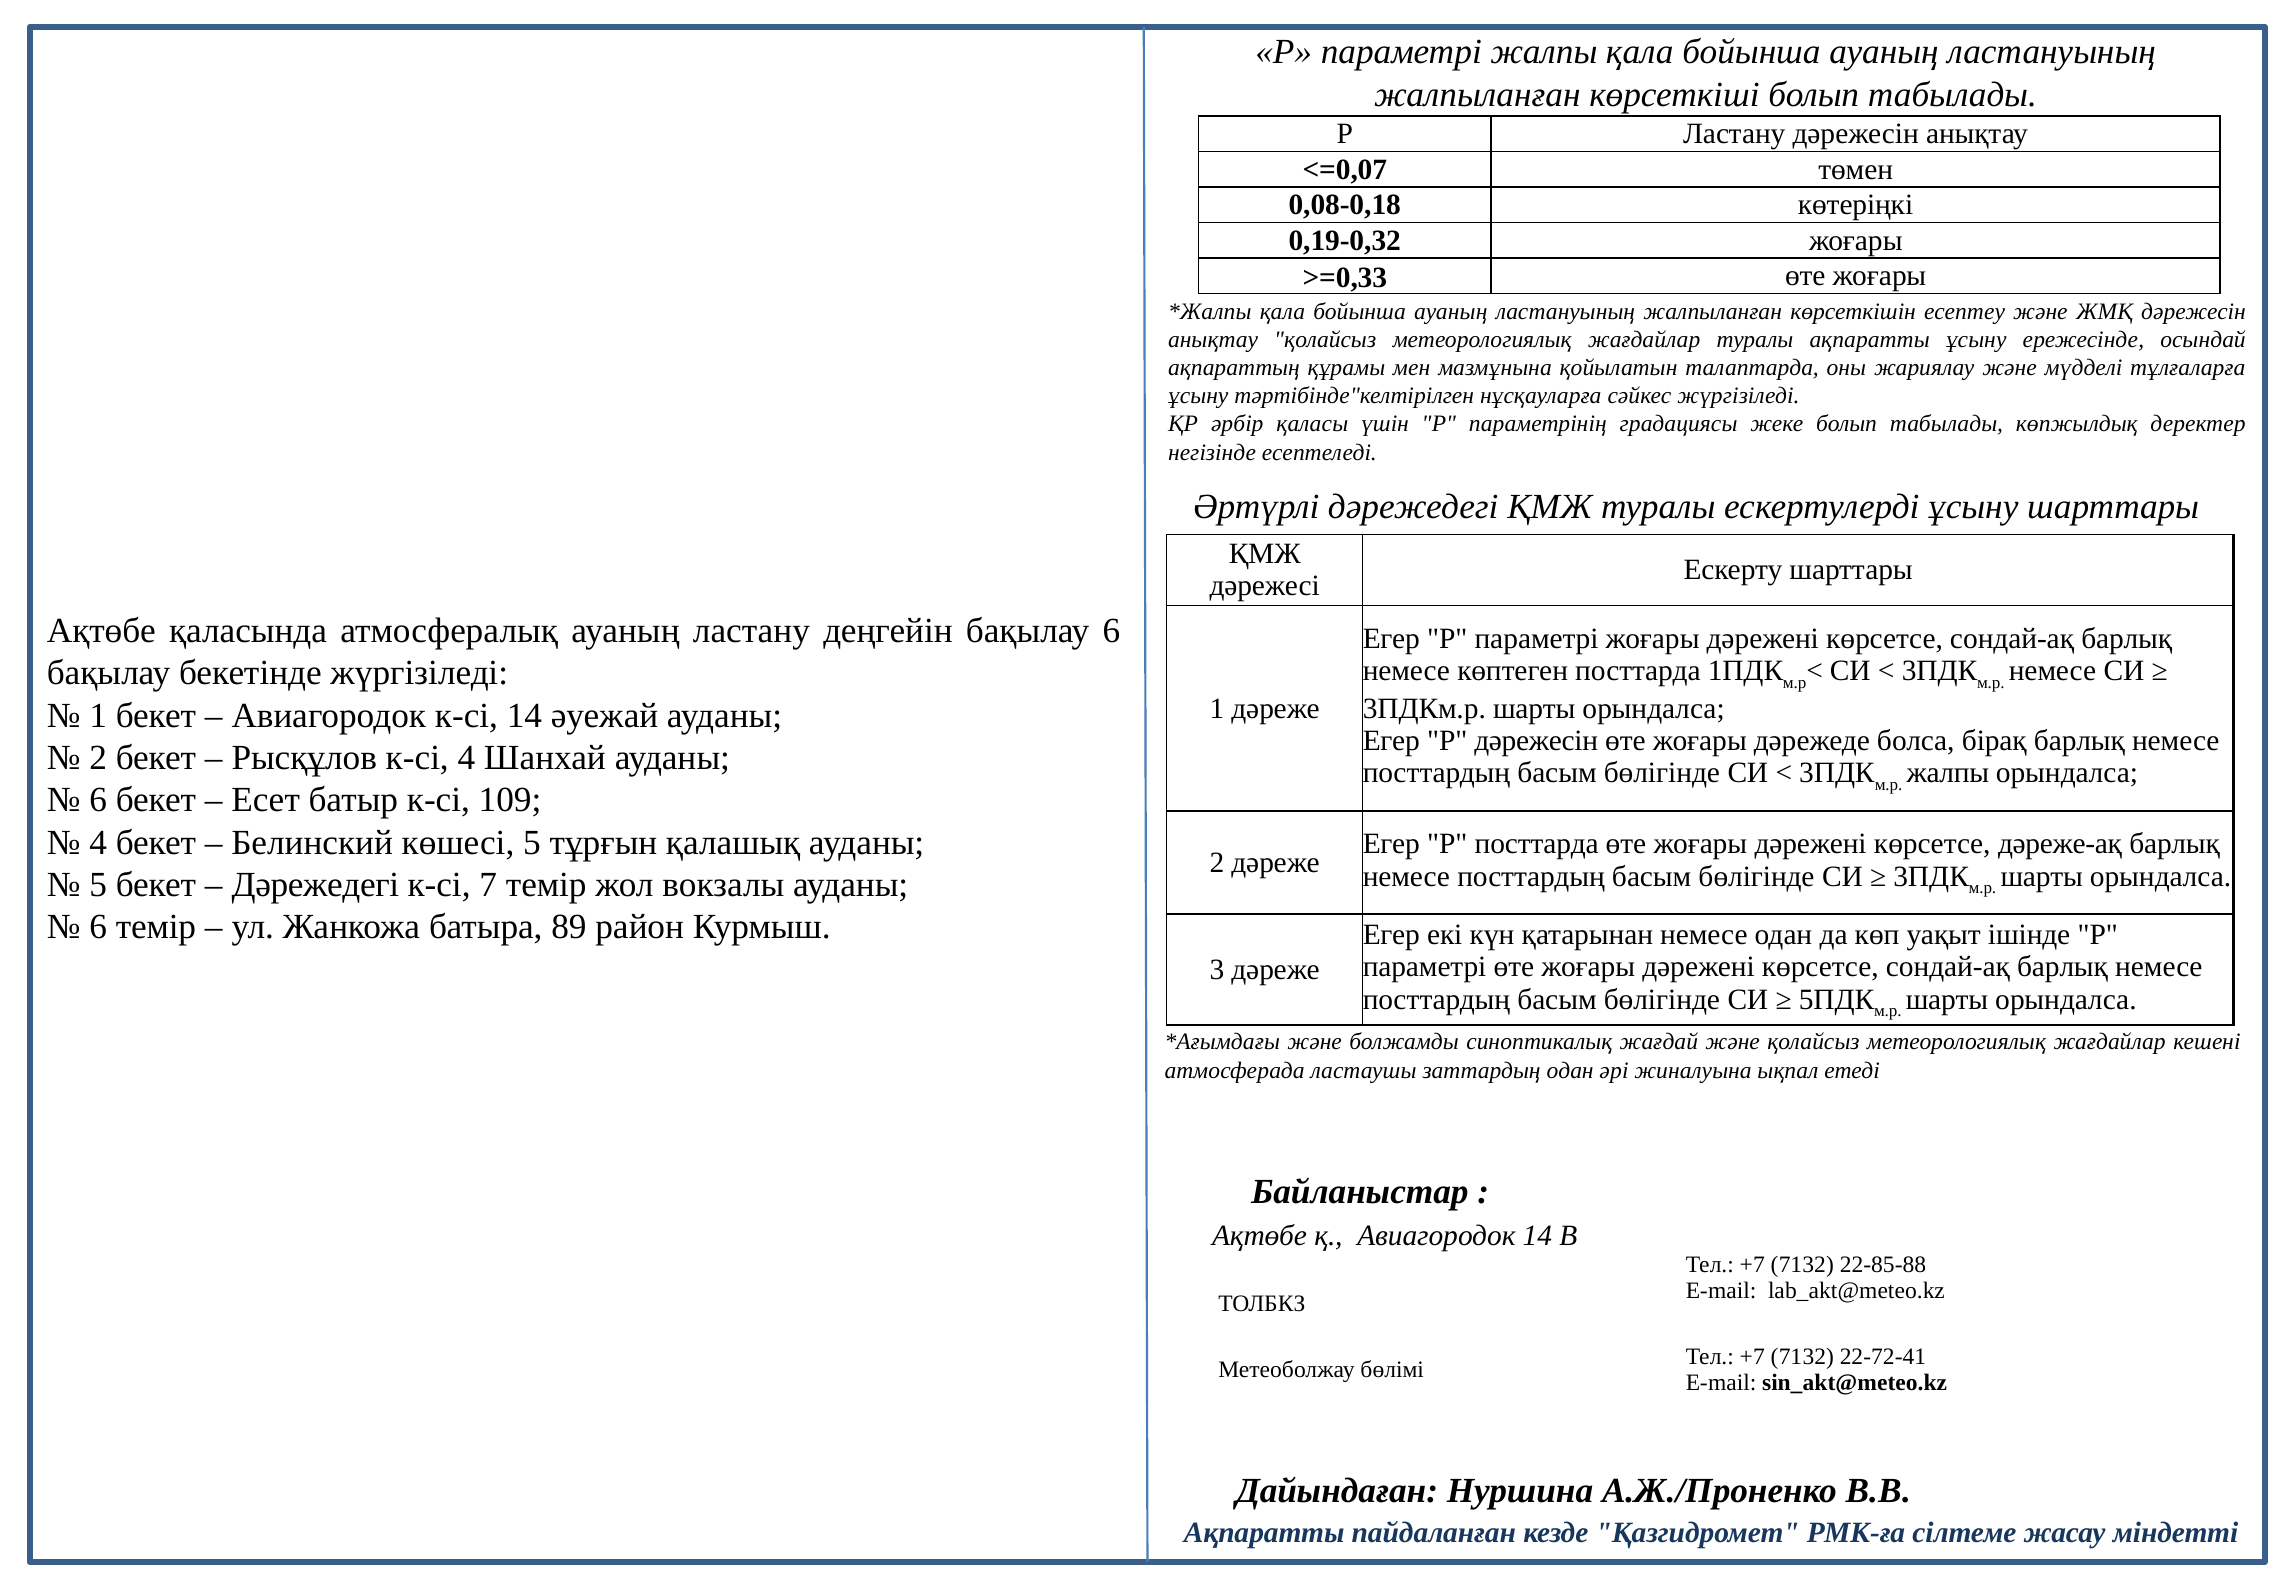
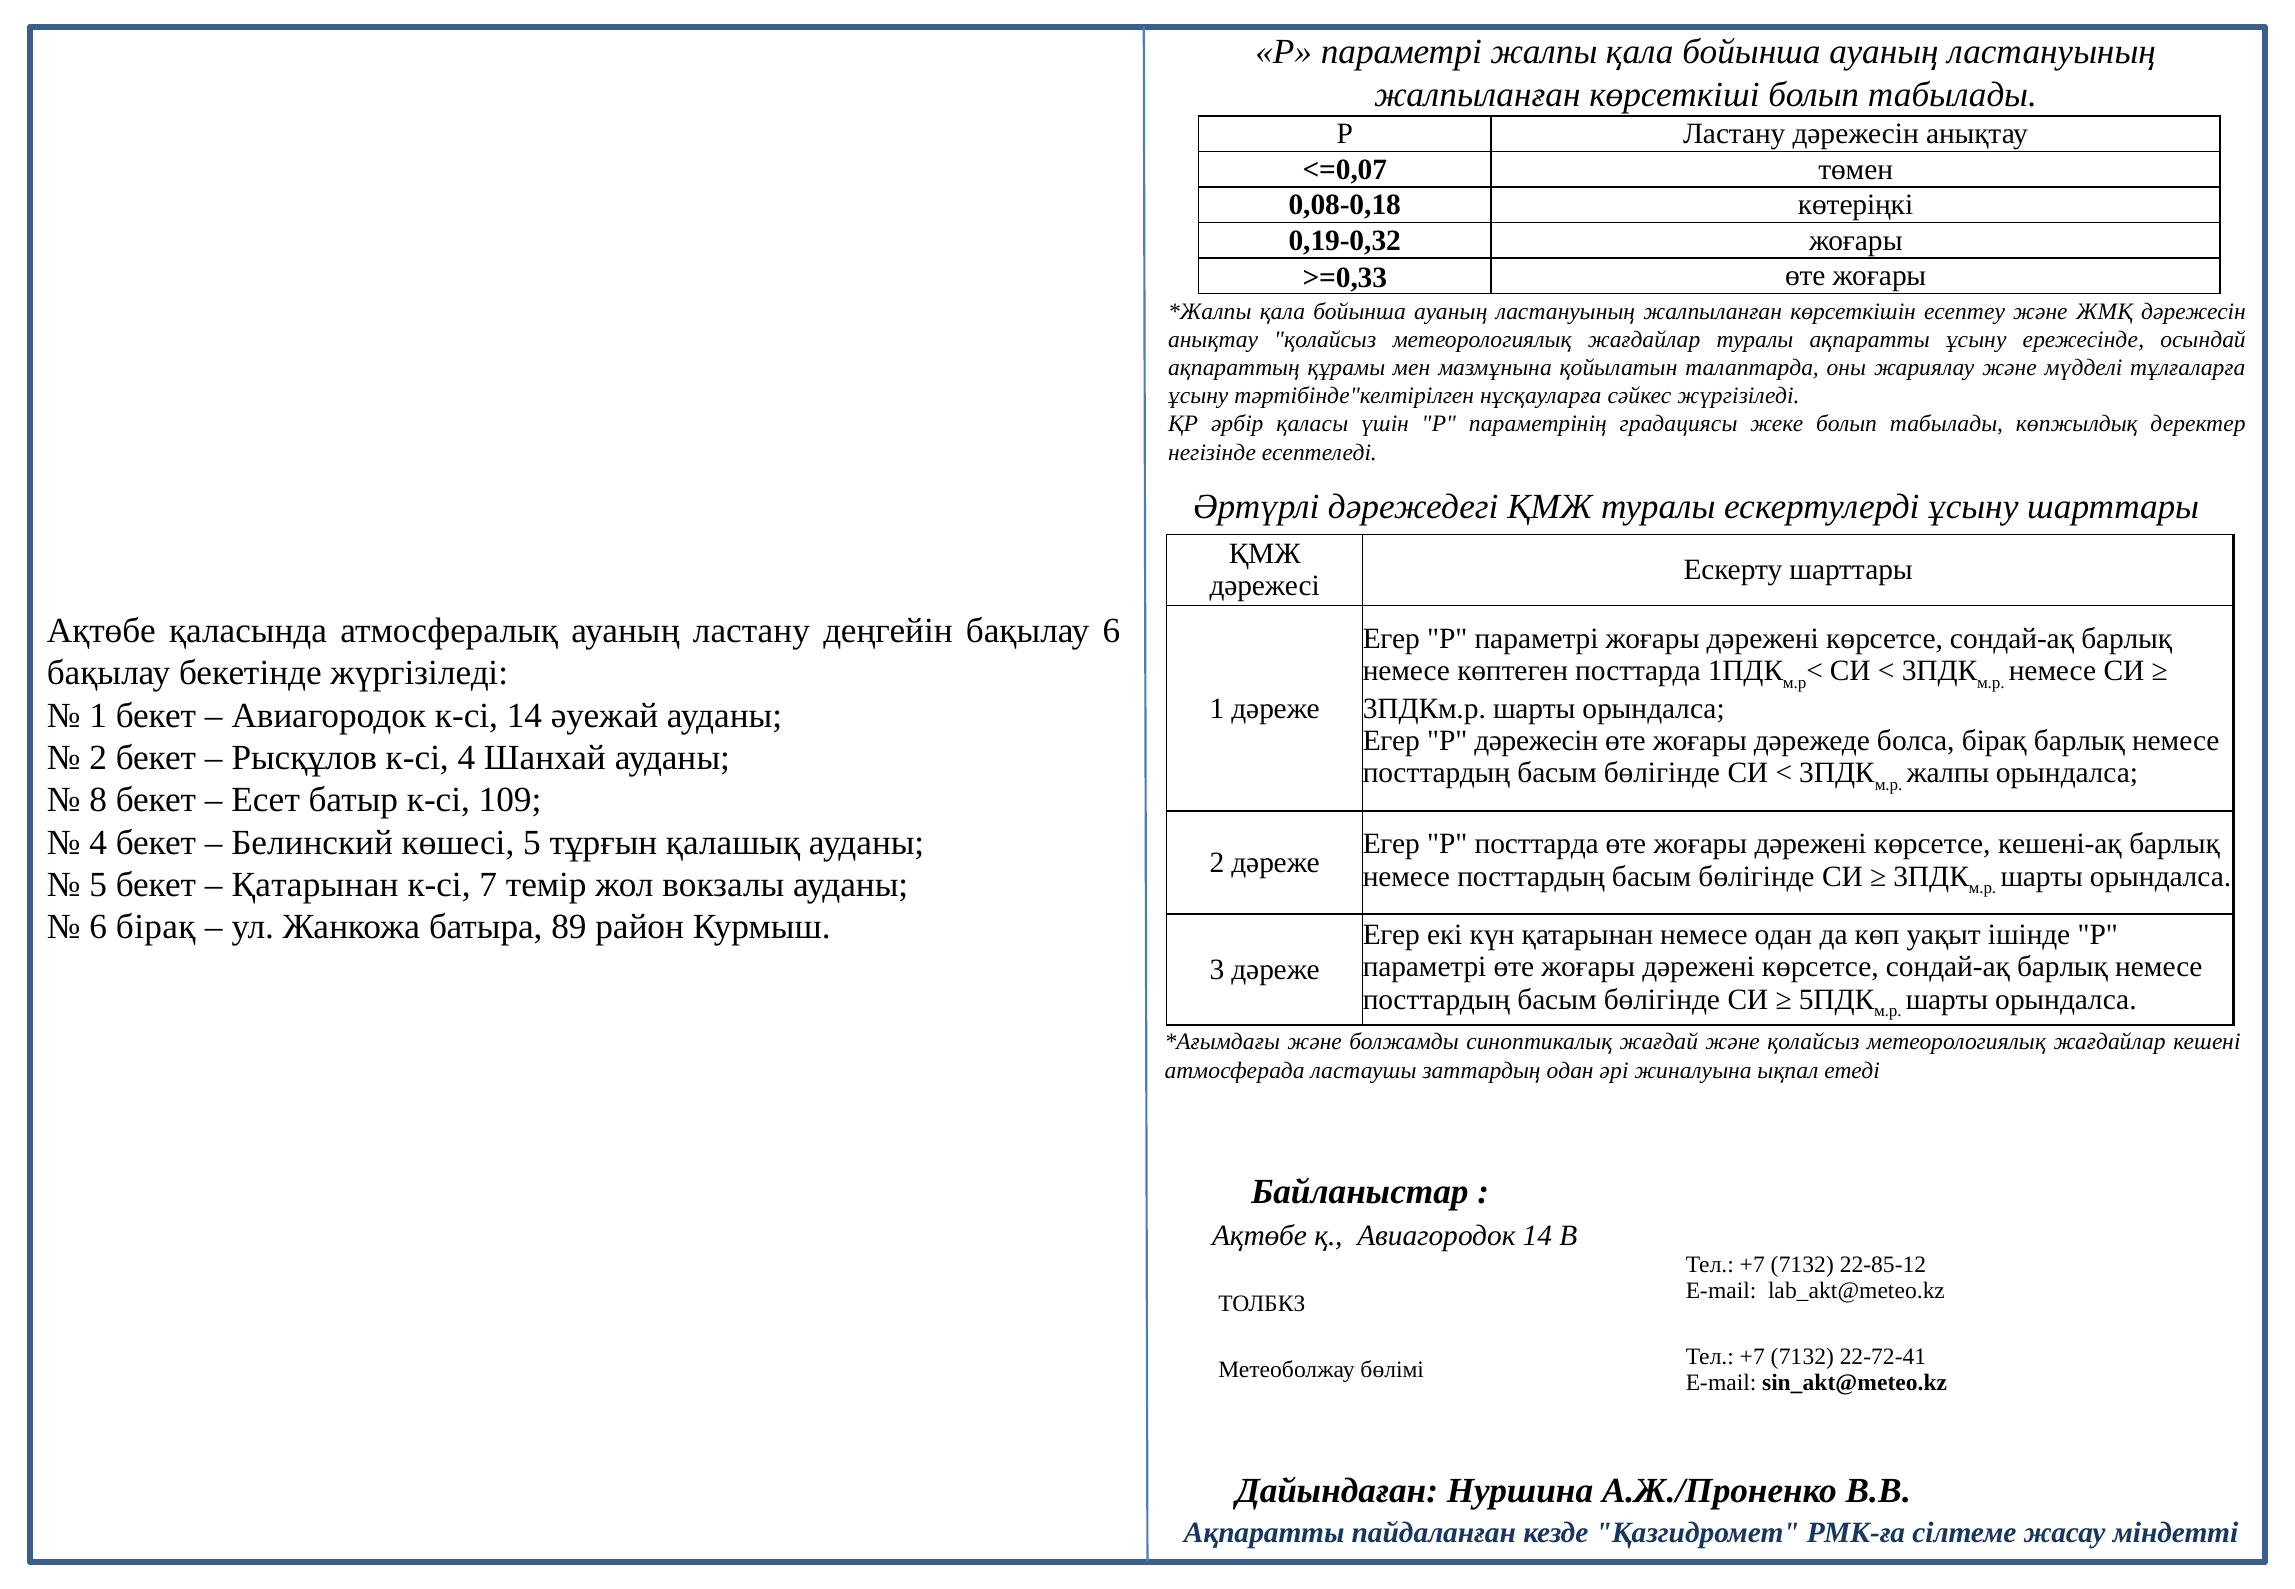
6 at (98, 800): 6 -> 8
дәреже-ақ: дәреже-ақ -> кешені-ақ
Дәрежедегі at (315, 885): Дәрежедегі -> Қатарынан
6 темір: темір -> бірақ
22-85-88: 22-85-88 -> 22-85-12
